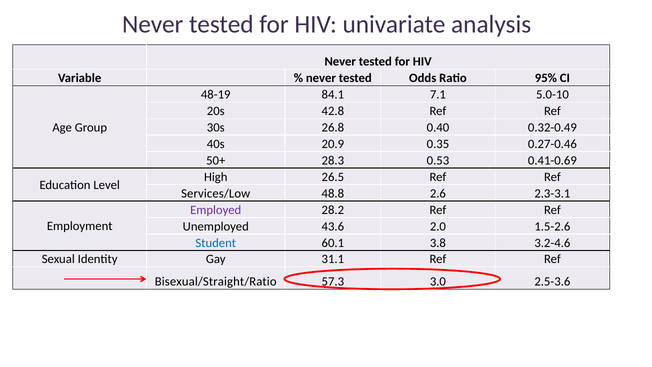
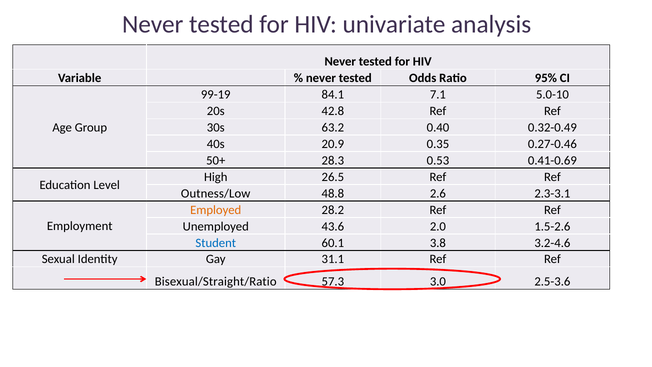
48-19: 48-19 -> 99-19
26.8: 26.8 -> 63.2
Services/Low: Services/Low -> Outness/Low
Employed colour: purple -> orange
